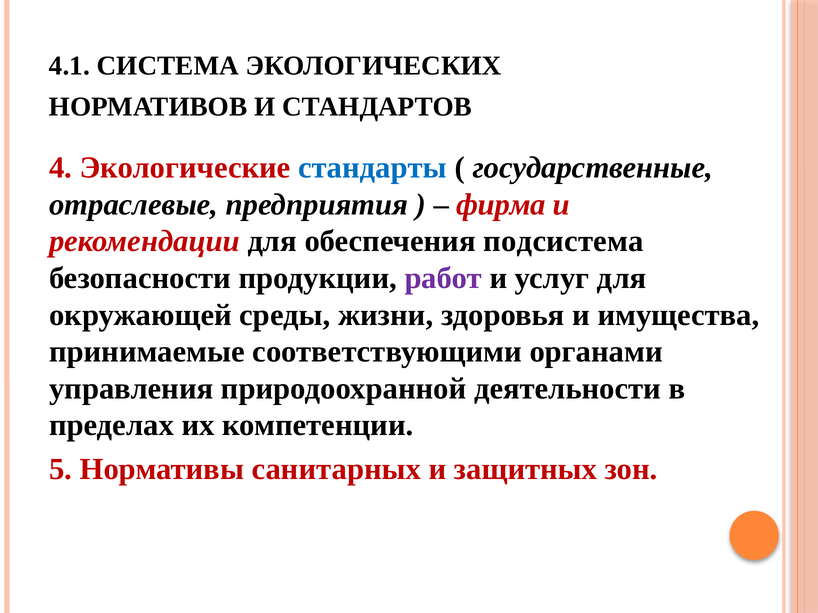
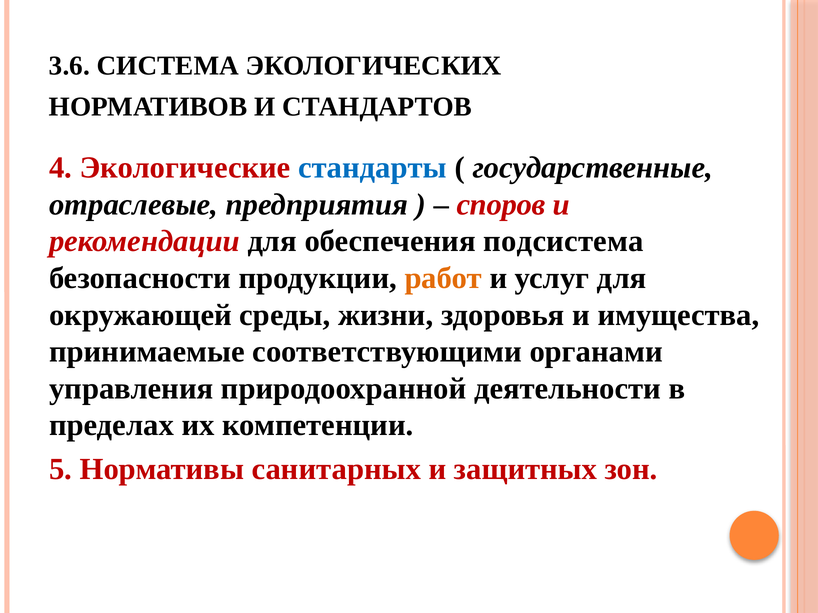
4.1: 4.1 -> 3.6
фирма: фирма -> споров
работ colour: purple -> orange
